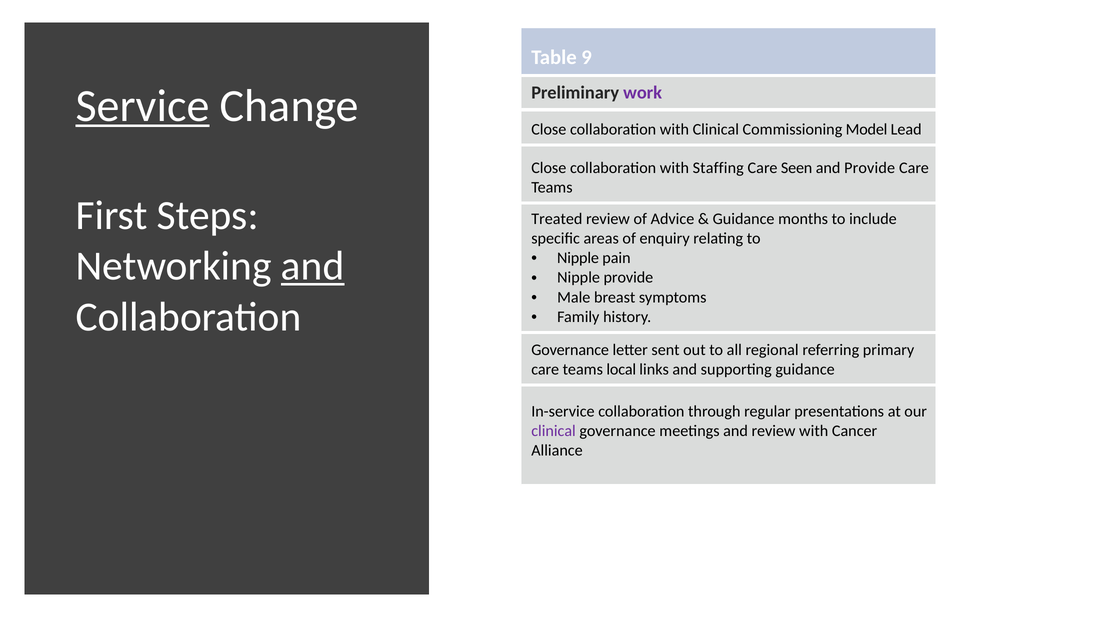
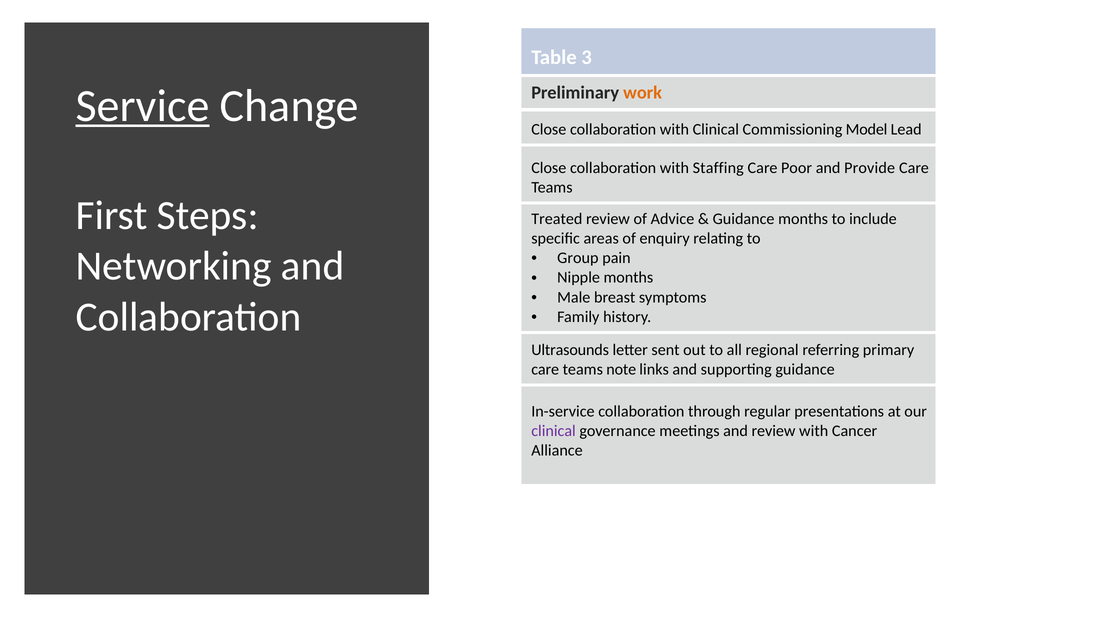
9: 9 -> 3
work colour: purple -> orange
Seen: Seen -> Poor
and at (313, 266) underline: present -> none
Nipple at (578, 258): Nipple -> Group
Nipple provide: provide -> months
Governance at (570, 350): Governance -> Ultrasounds
local: local -> note
